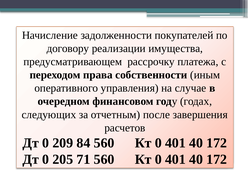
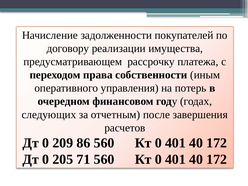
случае: случае -> потерь
84: 84 -> 86
